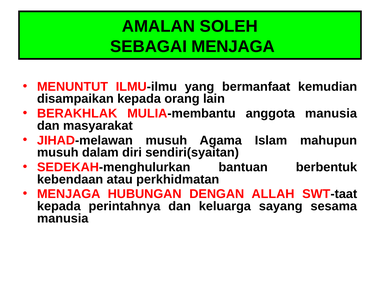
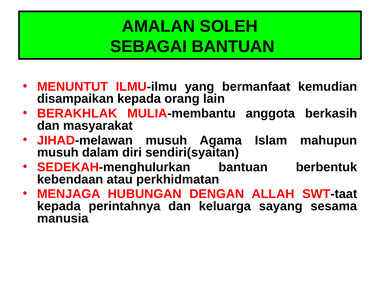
SEBAGAI MENJAGA: MENJAGA -> BANTUAN
anggota manusia: manusia -> berkasih
